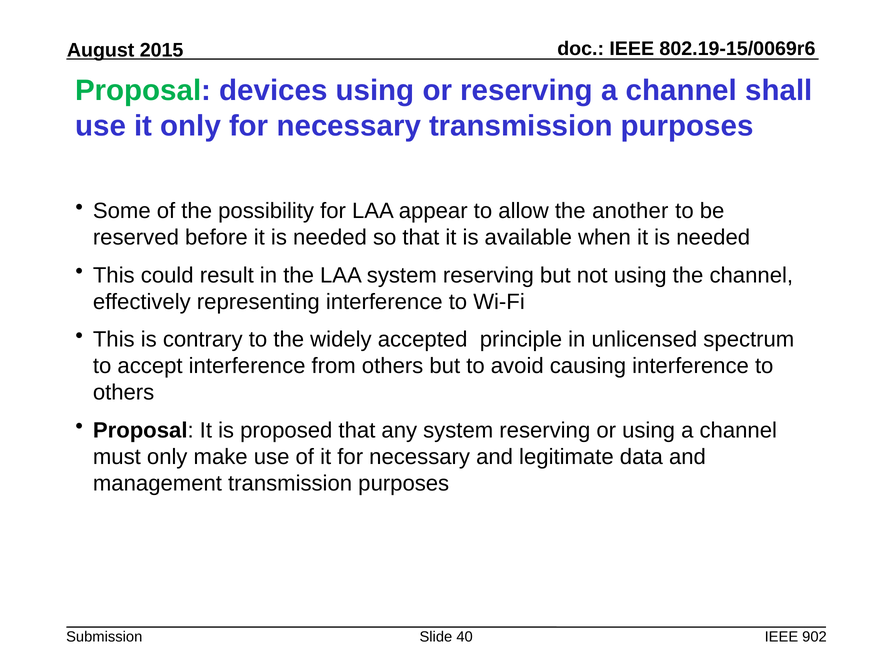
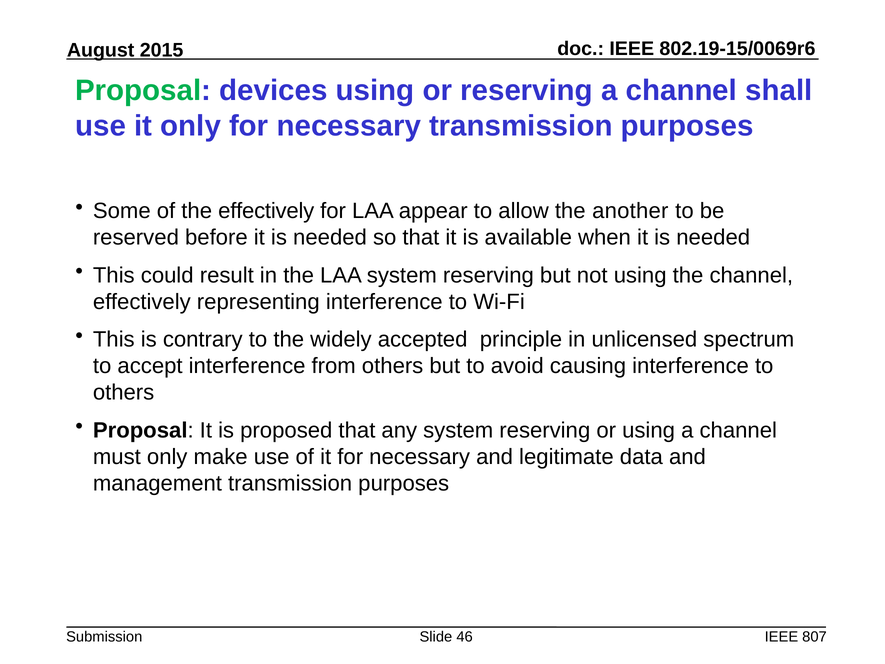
the possibility: possibility -> effectively
40: 40 -> 46
902: 902 -> 807
